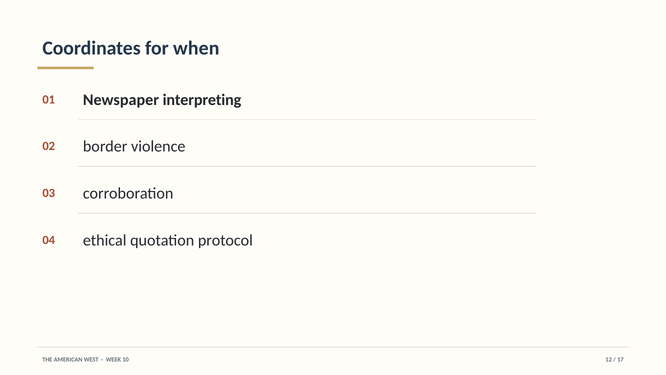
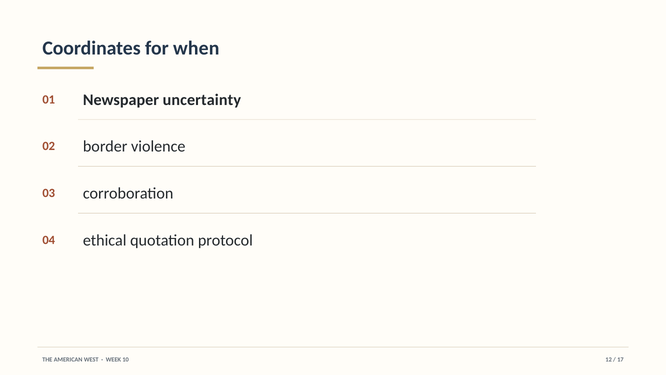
interpreting: interpreting -> uncertainty
